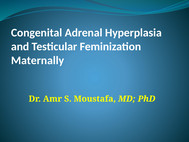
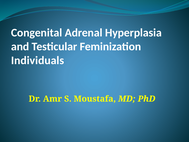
Maternally: Maternally -> Individuals
